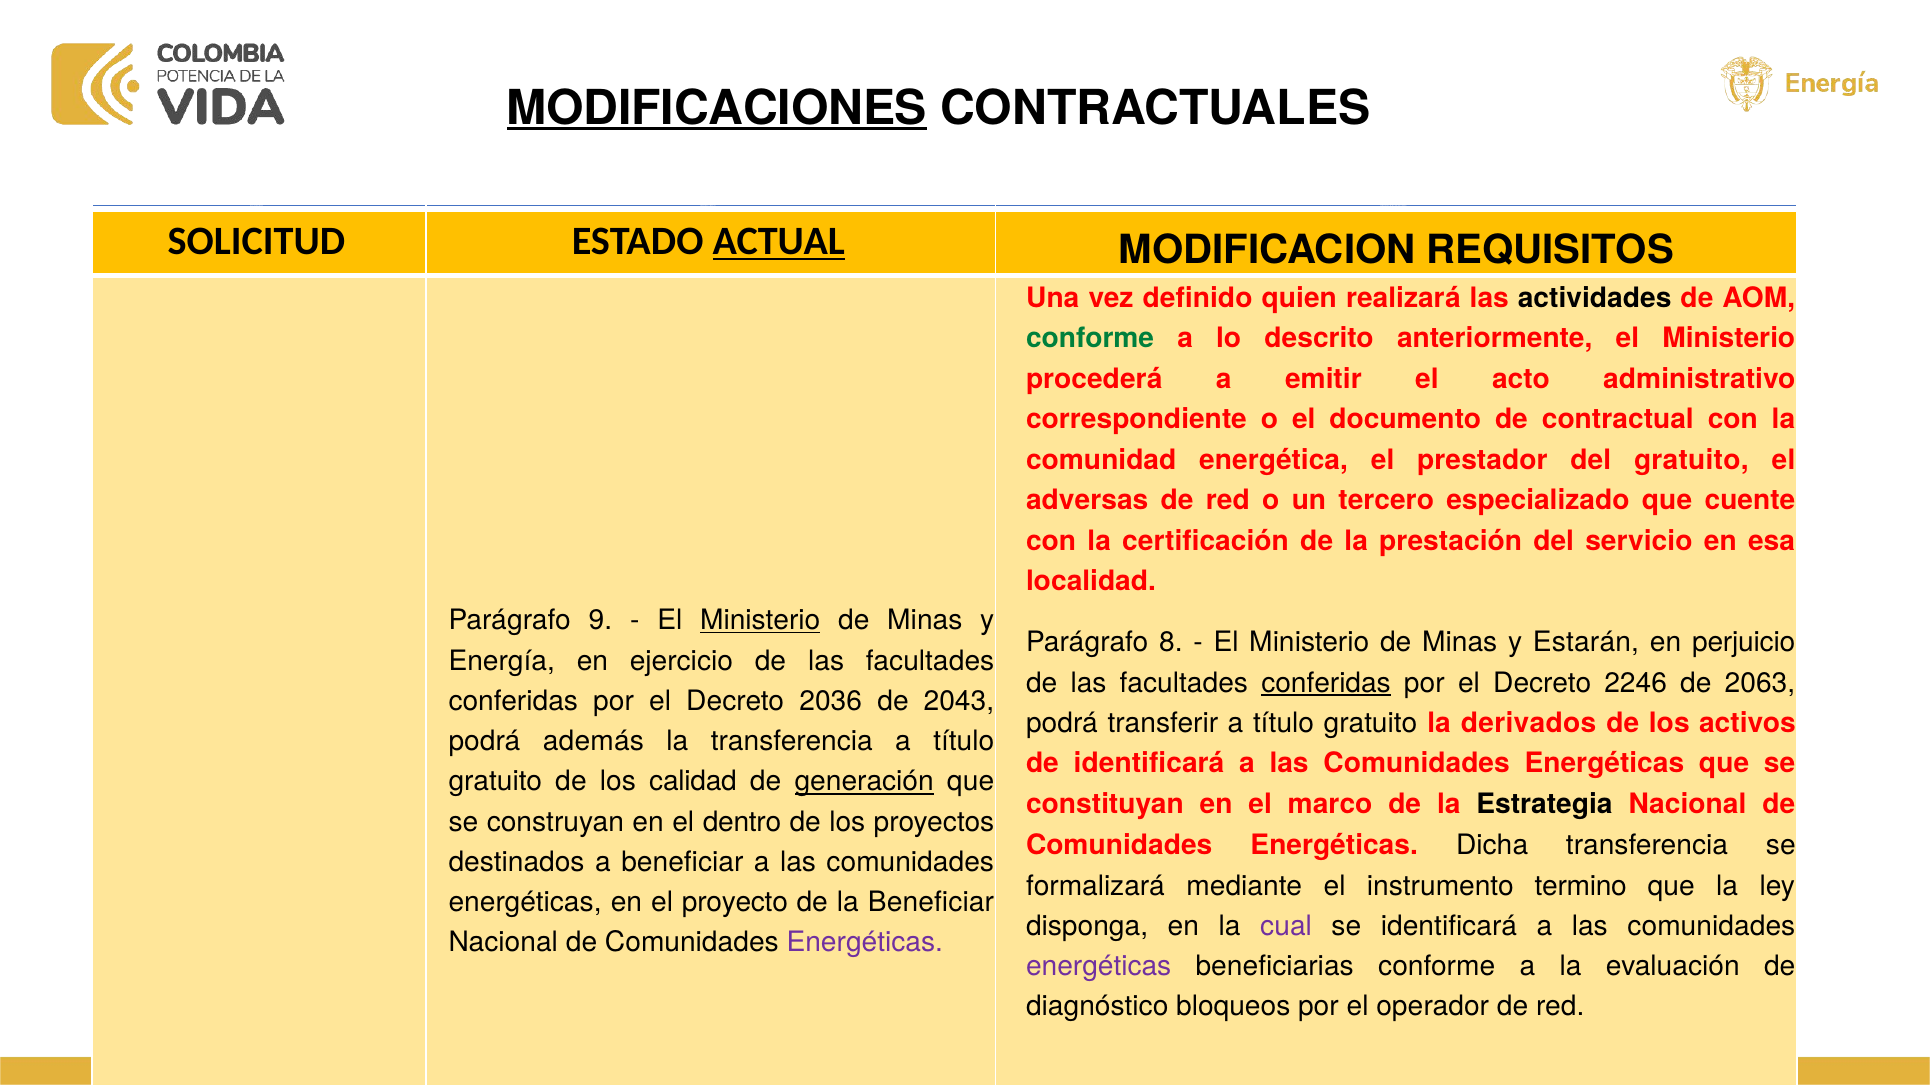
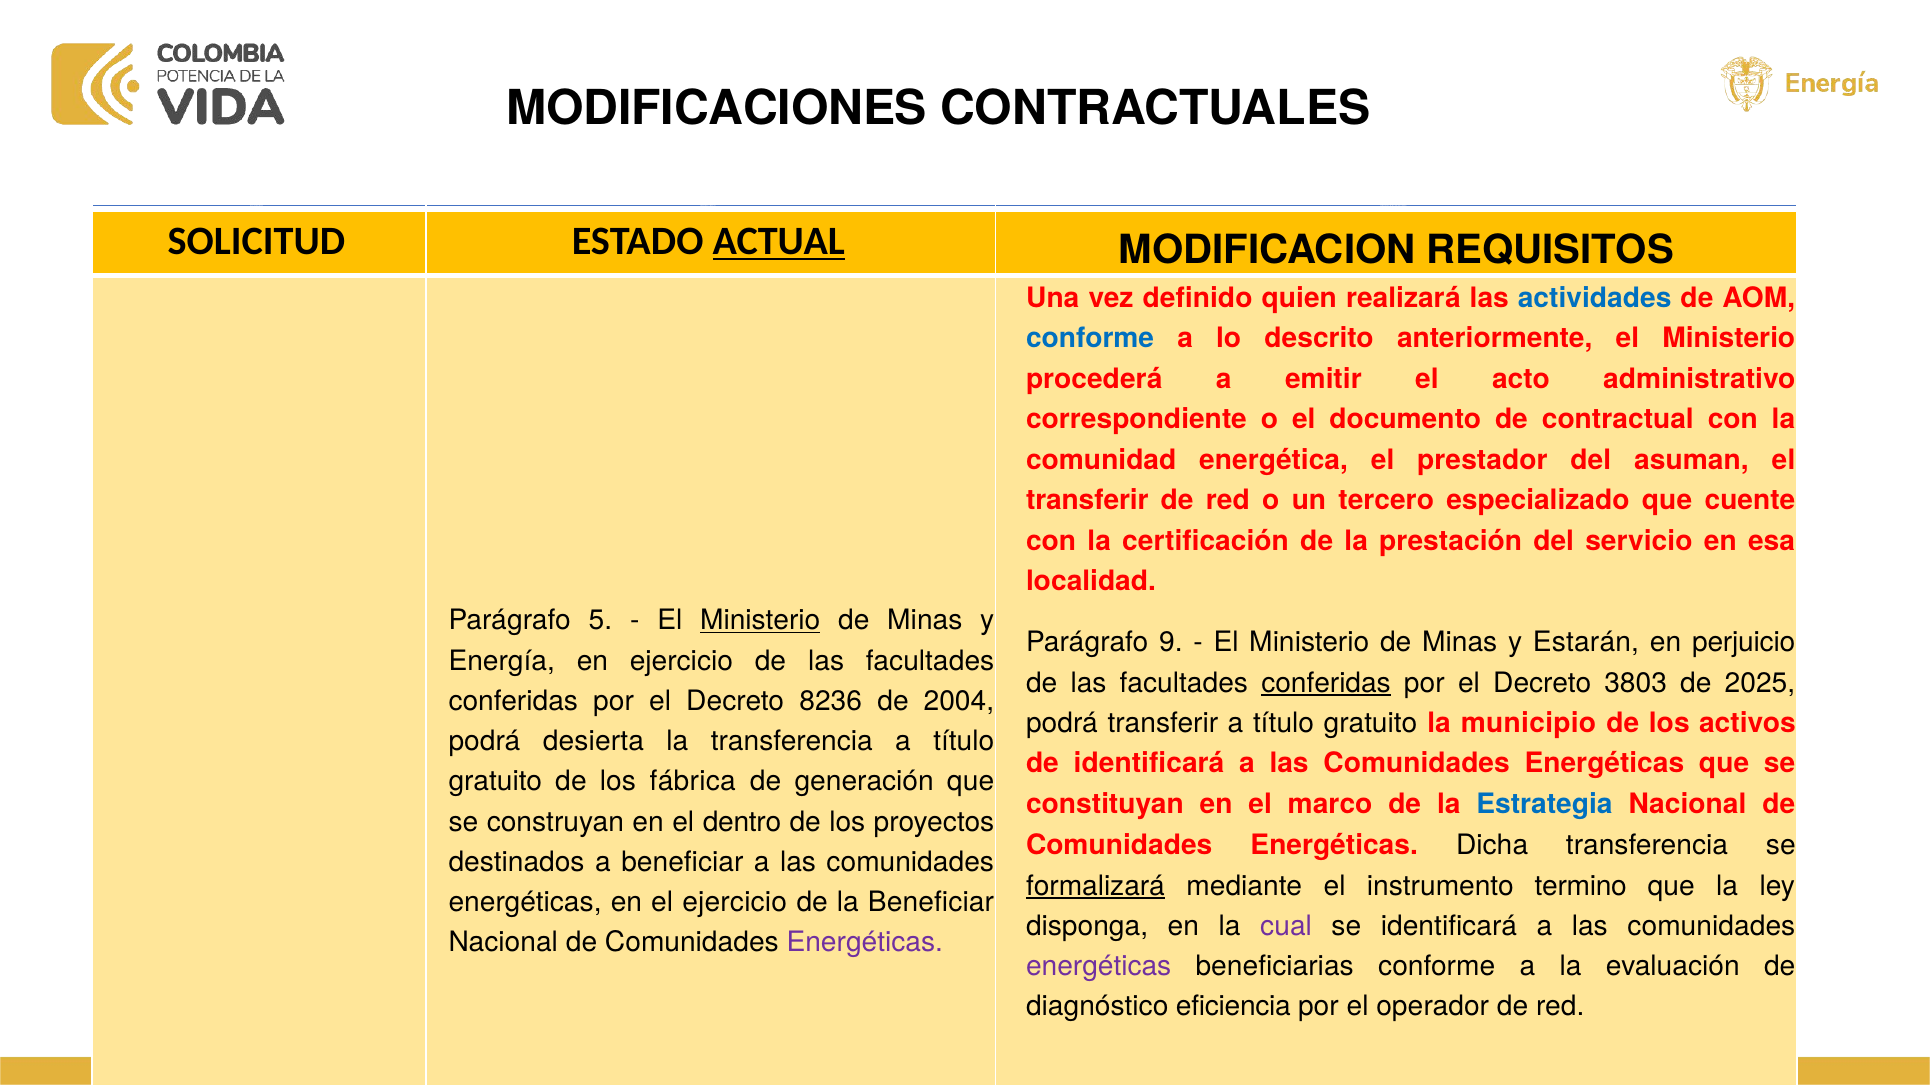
MODIFICACIONES underline: present -> none
actividades colour: black -> blue
conforme at (1090, 339) colour: green -> blue
del gratuito: gratuito -> asuman
adversas at (1087, 501): adversas -> transferir
9: 9 -> 5
8: 8 -> 9
2246: 2246 -> 3803
2063: 2063 -> 2025
2036: 2036 -> 8236
2043: 2043 -> 2004
derivados: derivados -> municipio
además: además -> desierta
calidad: calidad -> fábrica
generación underline: present -> none
Estrategia colour: black -> blue
formalizará underline: none -> present
el proyecto: proyecto -> ejercicio
bloqueos: bloqueos -> eficiencia
